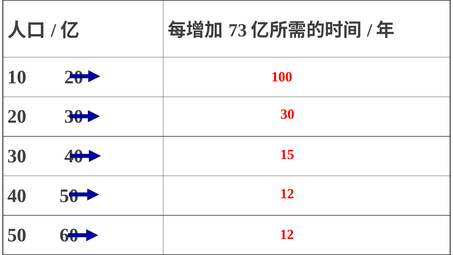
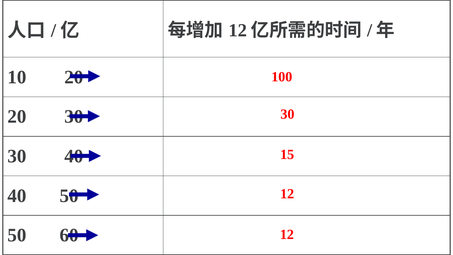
73 at (238, 31): 73 -> 12
